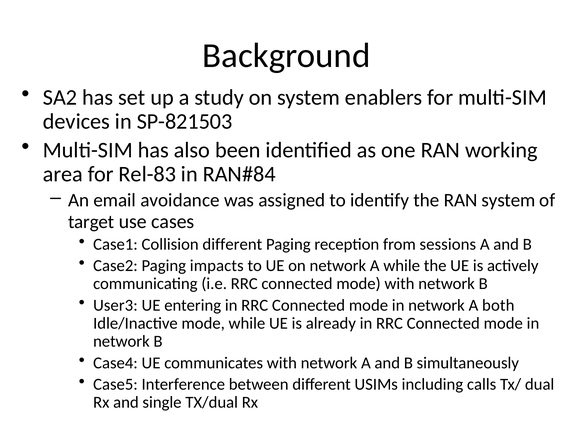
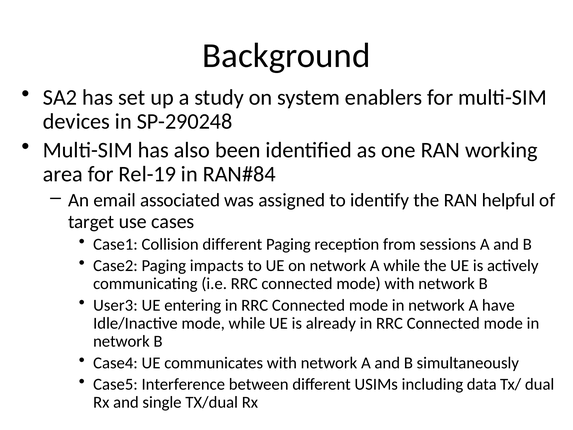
SP-821503: SP-821503 -> SP-290248
Rel-83: Rel-83 -> Rel-19
avoidance: avoidance -> associated
RAN system: system -> helpful
both: both -> have
calls: calls -> data
